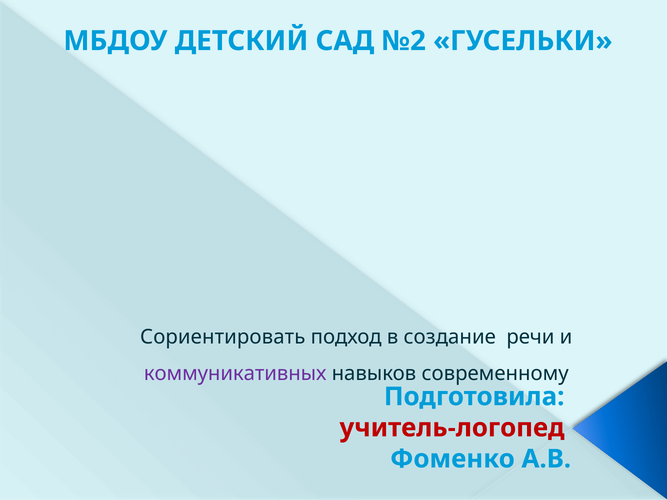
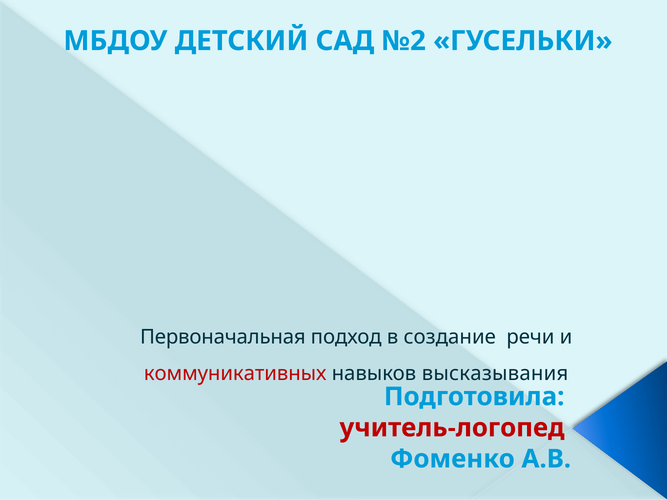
Сориентировать: Сориентировать -> Первоначальная
коммуникативных colour: purple -> red
современному: современному -> высказывания
